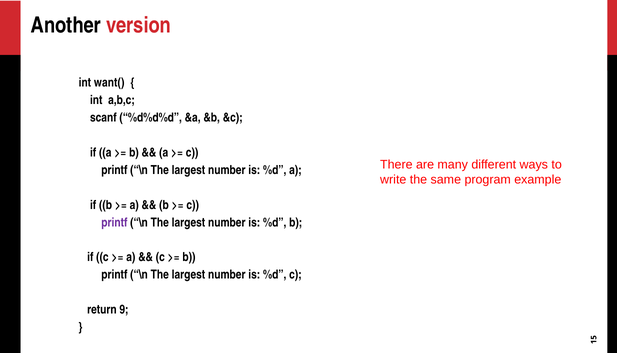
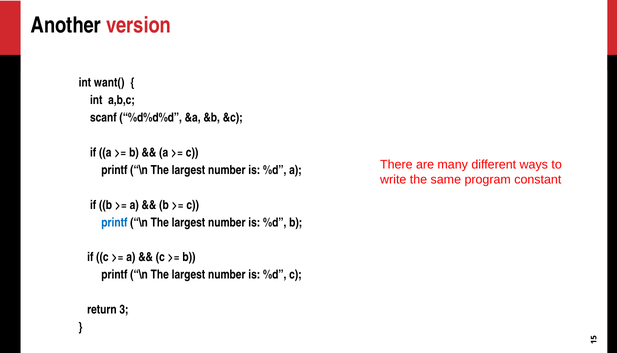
example: example -> constant
printf at (114, 222) colour: purple -> blue
9: 9 -> 3
